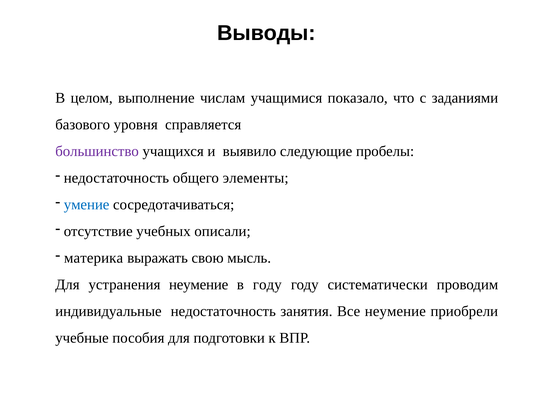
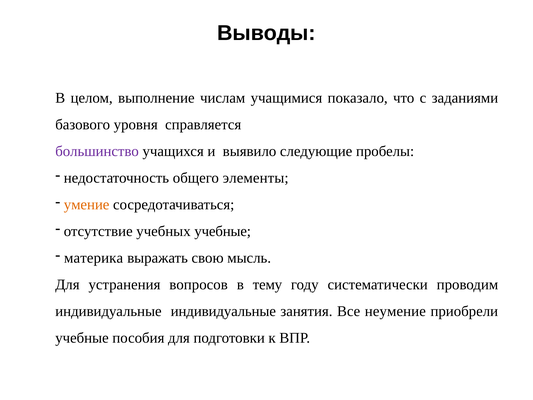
умение colour: blue -> orange
учебных описали: описали -> учебные
устранения неумение: неумение -> вопросов
в году: году -> тему
индивидуальные недостаточность: недостаточность -> индивидуальные
